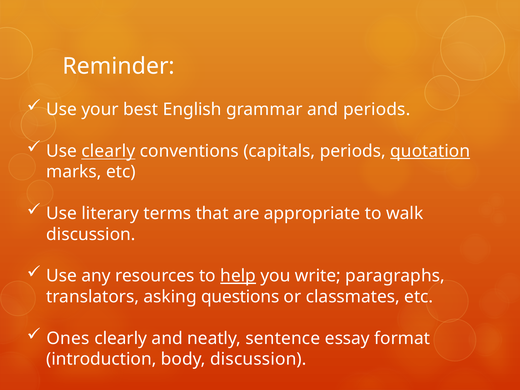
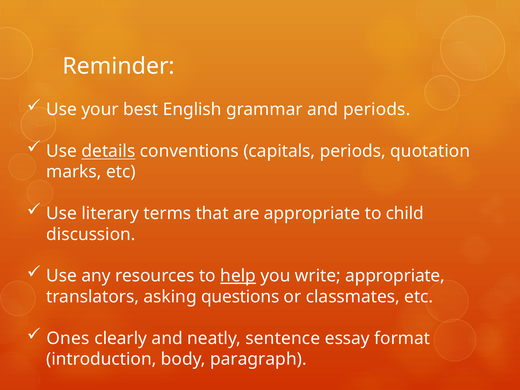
Use clearly: clearly -> details
quotation underline: present -> none
walk: walk -> child
write paragraphs: paragraphs -> appropriate
body discussion: discussion -> paragraph
